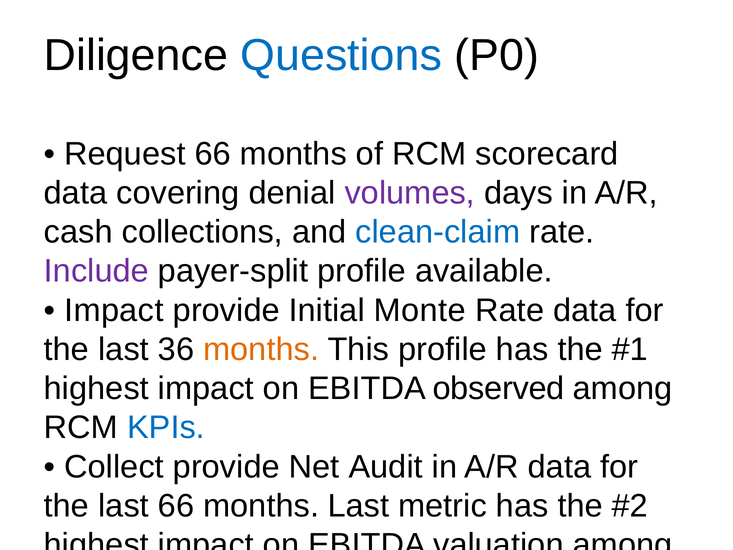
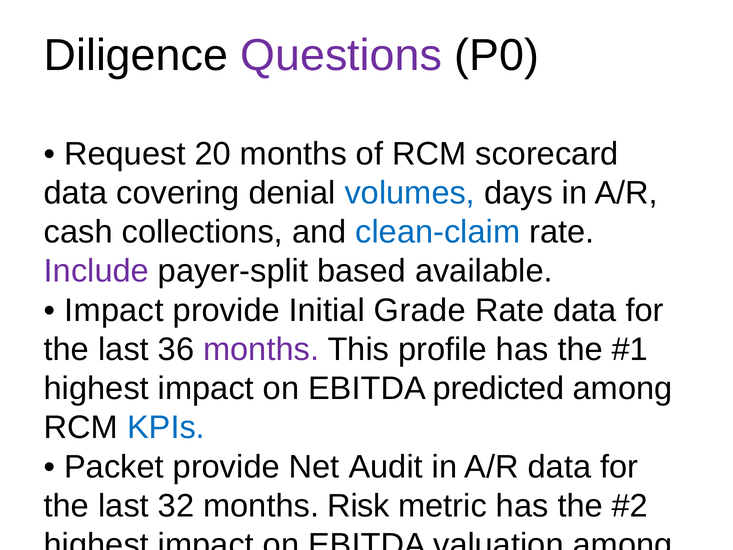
Questions colour: blue -> purple
Request 66: 66 -> 20
volumes colour: purple -> blue
payer-split profile: profile -> based
Monte: Monte -> Grade
months at (261, 349) colour: orange -> purple
observed: observed -> predicted
Collect at (114, 467): Collect -> Packet
last 66: 66 -> 32
months Last: Last -> Risk
